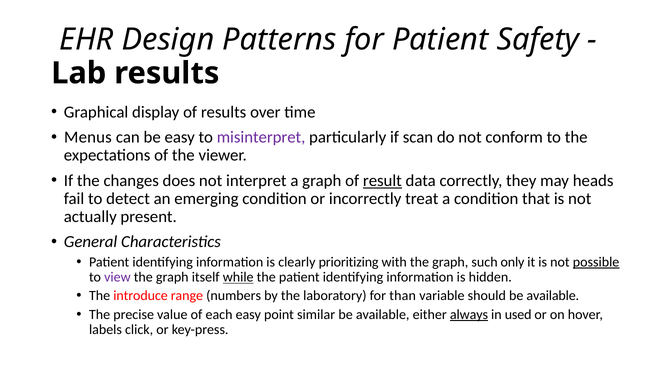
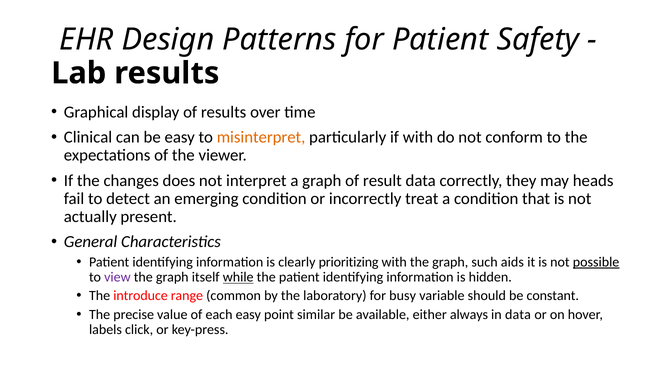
Menus: Menus -> Clinical
misinterpret colour: purple -> orange
if scan: scan -> with
result underline: present -> none
only: only -> aids
numbers: numbers -> common
than: than -> busy
should be available: available -> constant
always underline: present -> none
in used: used -> data
